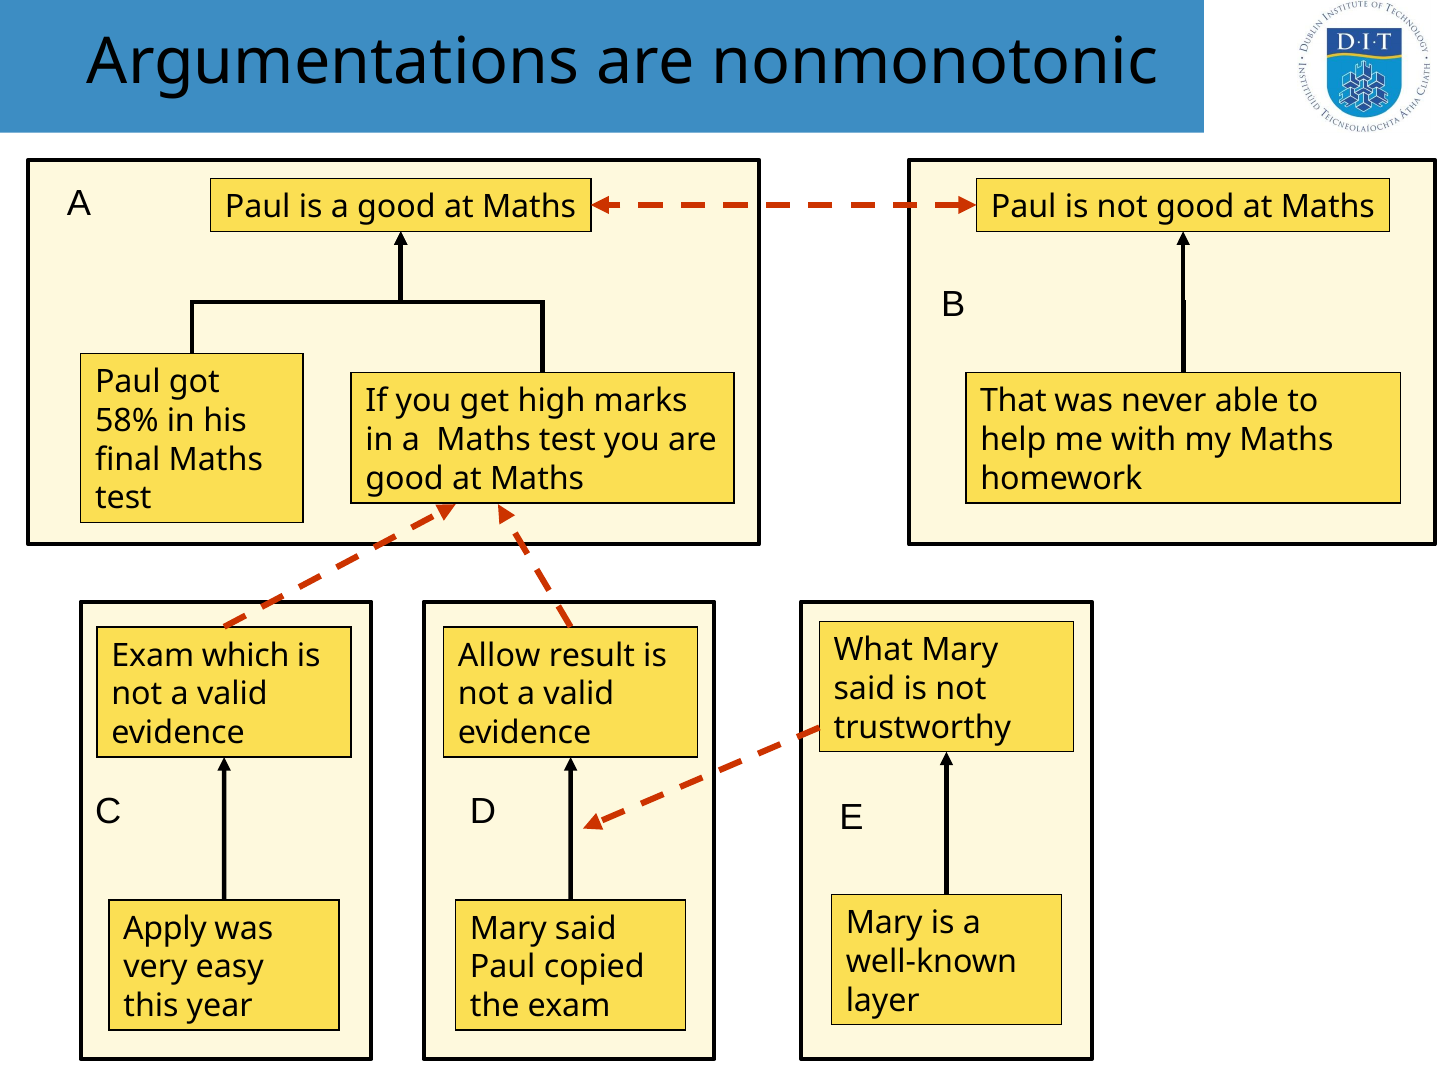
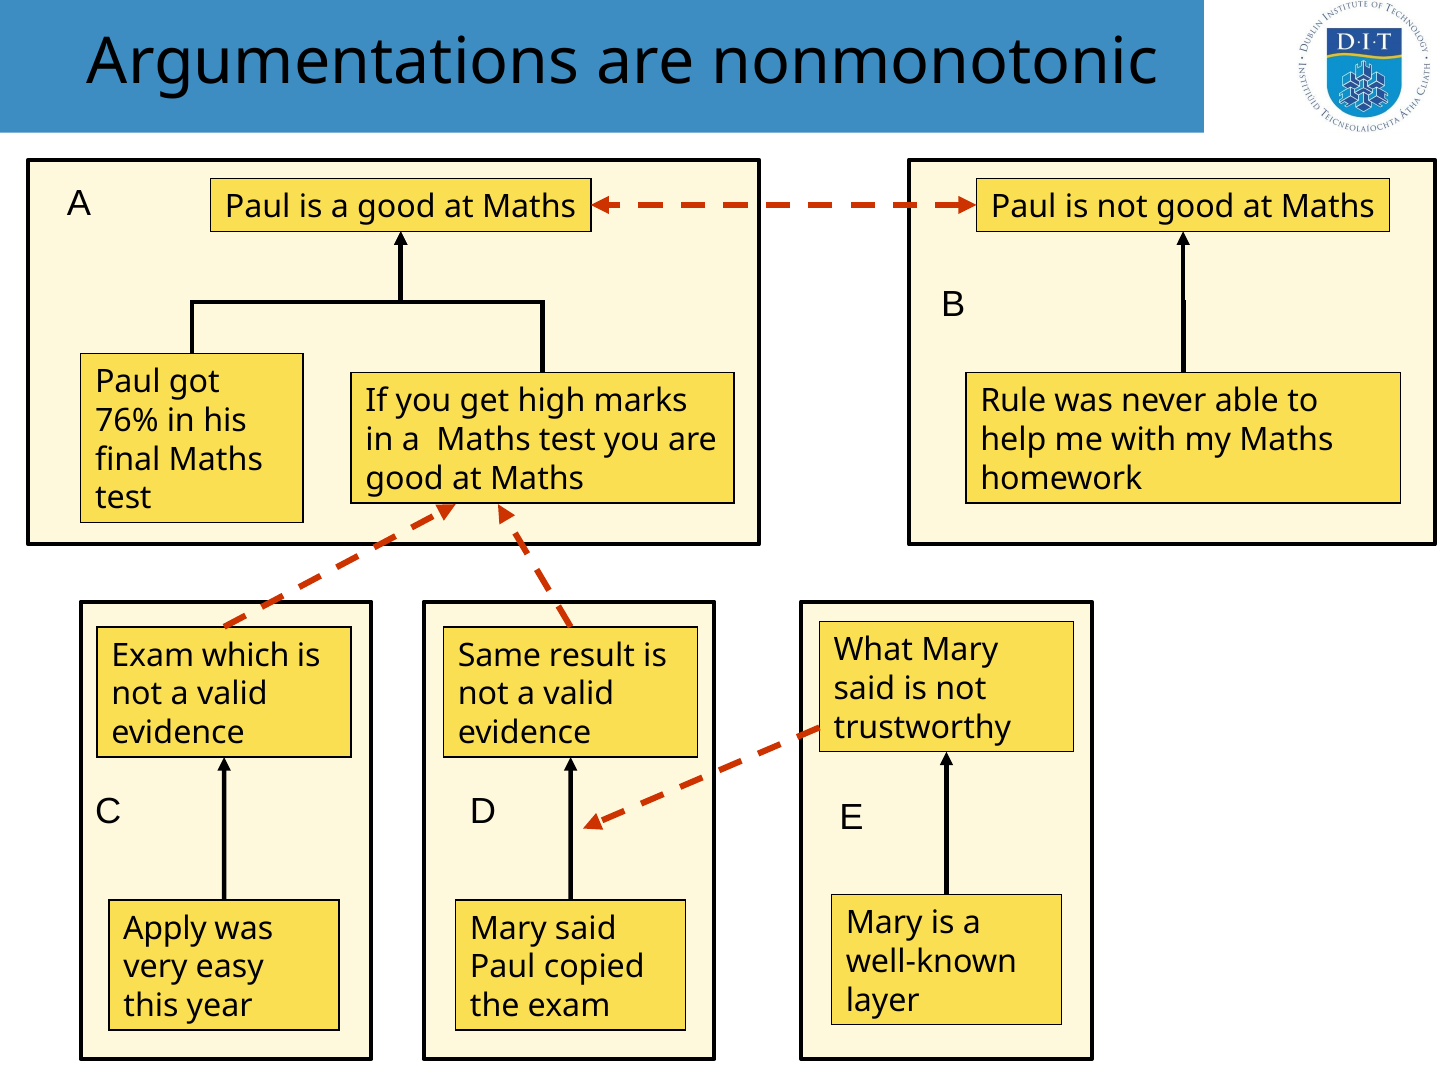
That: That -> Rule
58%: 58% -> 76%
Allow: Allow -> Same
